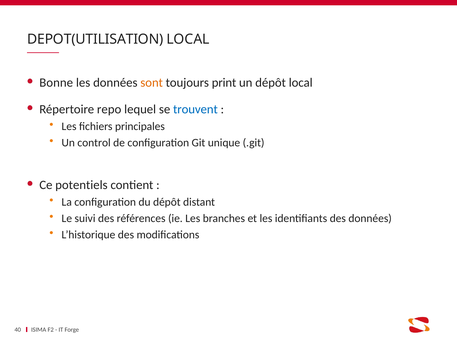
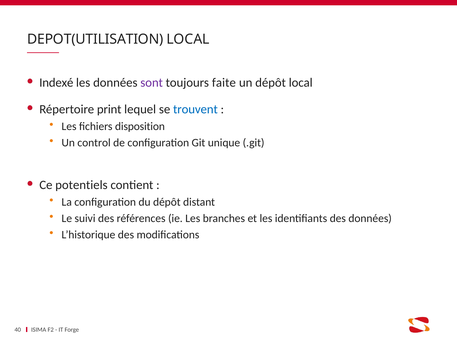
Bonne: Bonne -> Indexé
sont colour: orange -> purple
print: print -> faite
repo: repo -> print
principales: principales -> disposition
